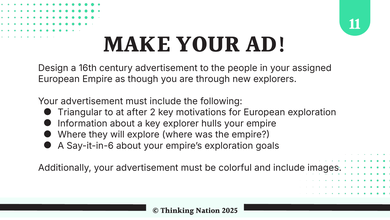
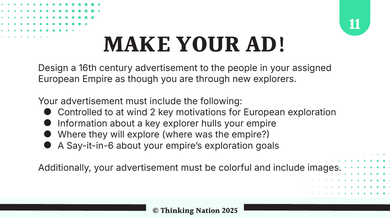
Triangular: Triangular -> Controlled
after: after -> wind
